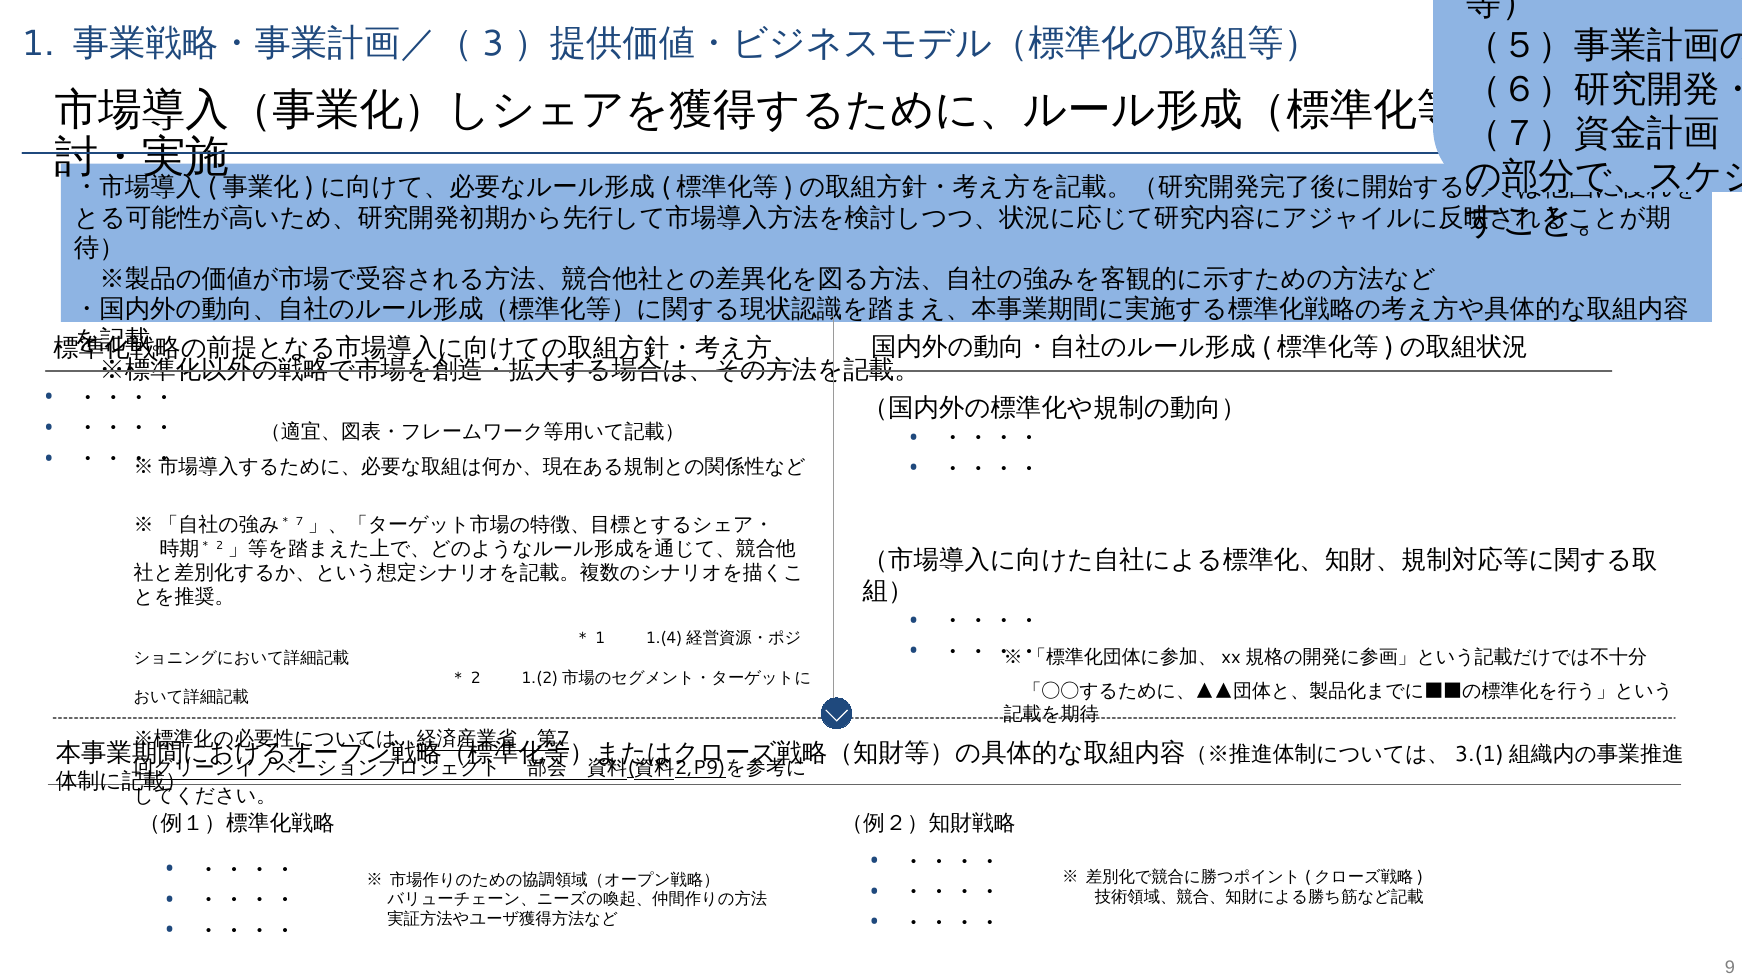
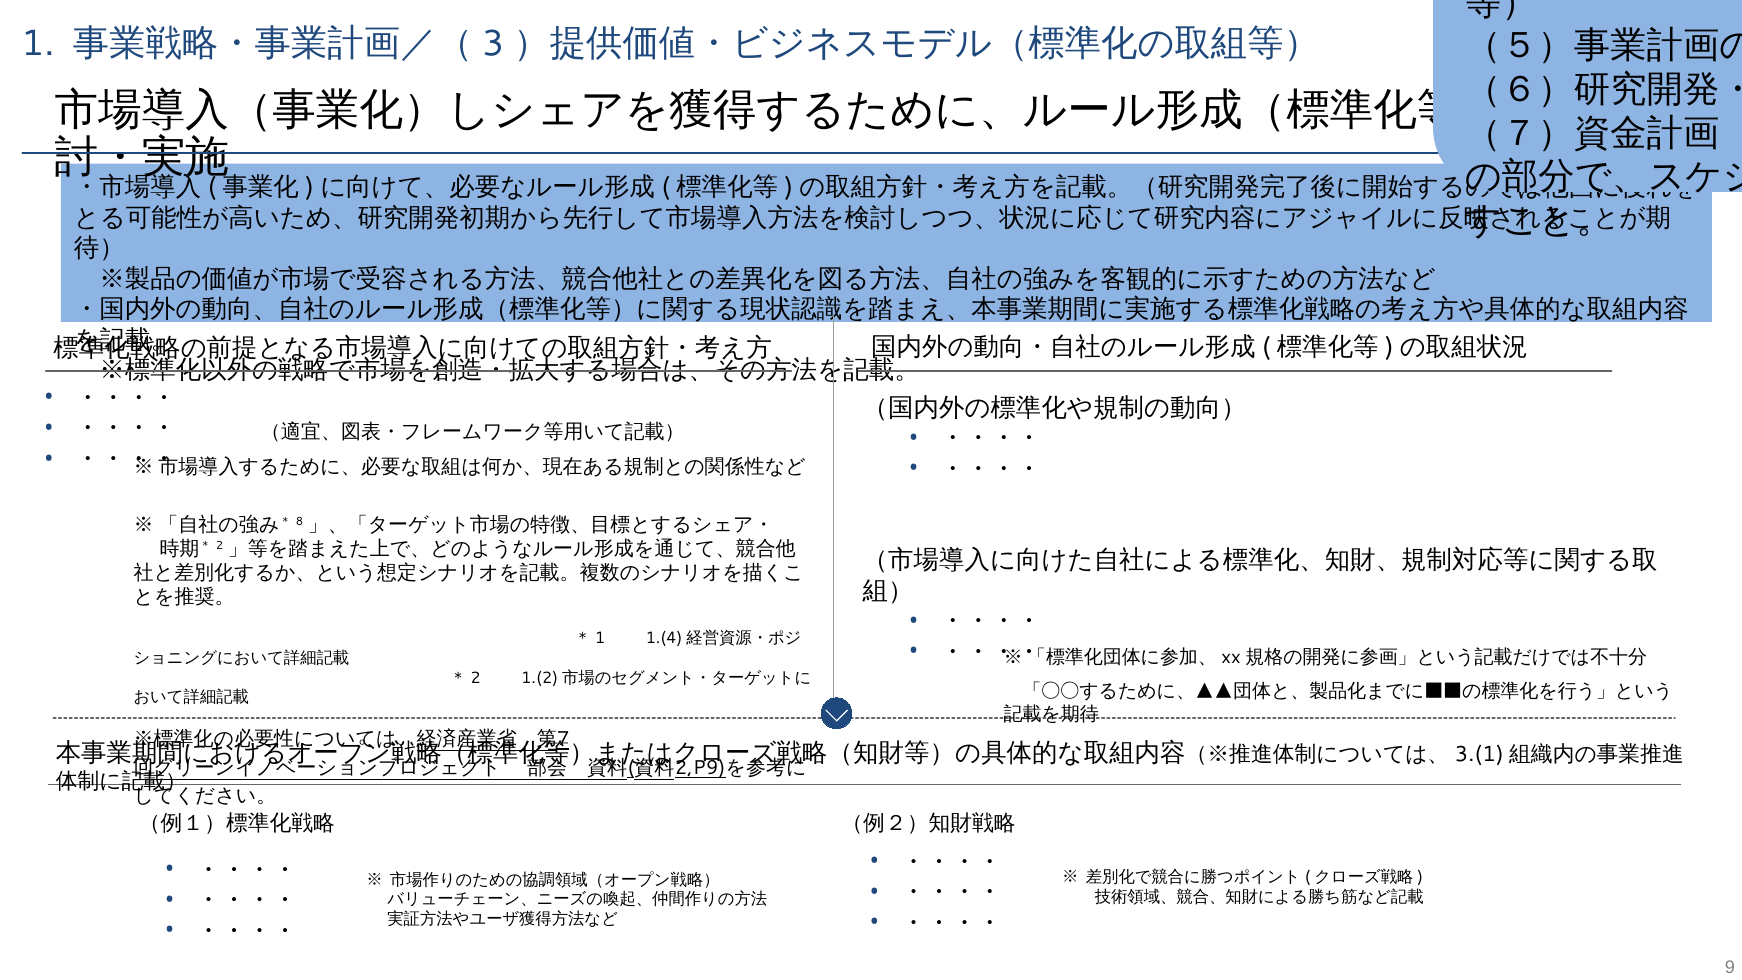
7: 7 -> 8
